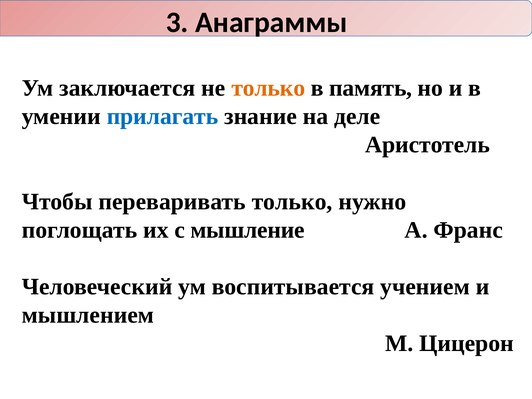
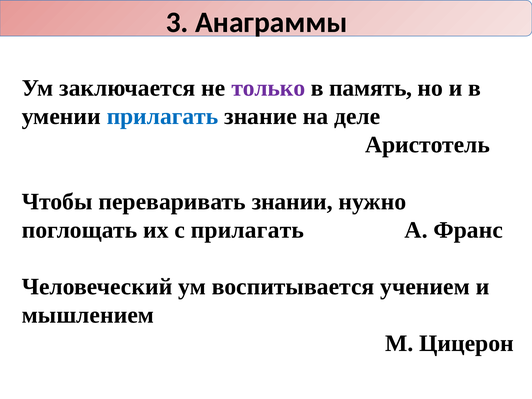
только at (268, 88) colour: orange -> purple
переваривать только: только -> знании
с мышление: мышление -> прилагать
